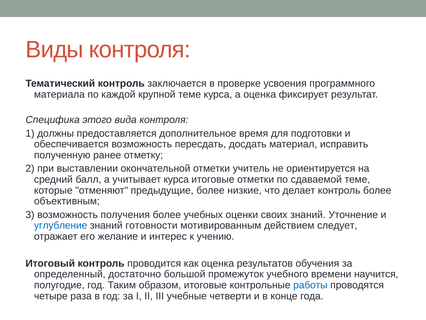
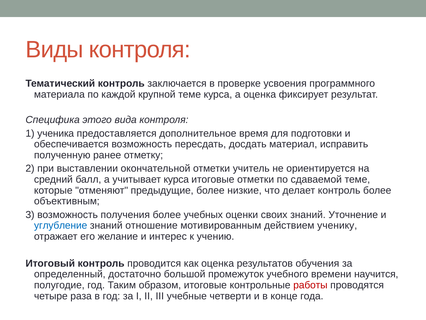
должны: должны -> ученика
готовности: готовности -> отношение
следует: следует -> ученику
работы colour: blue -> red
